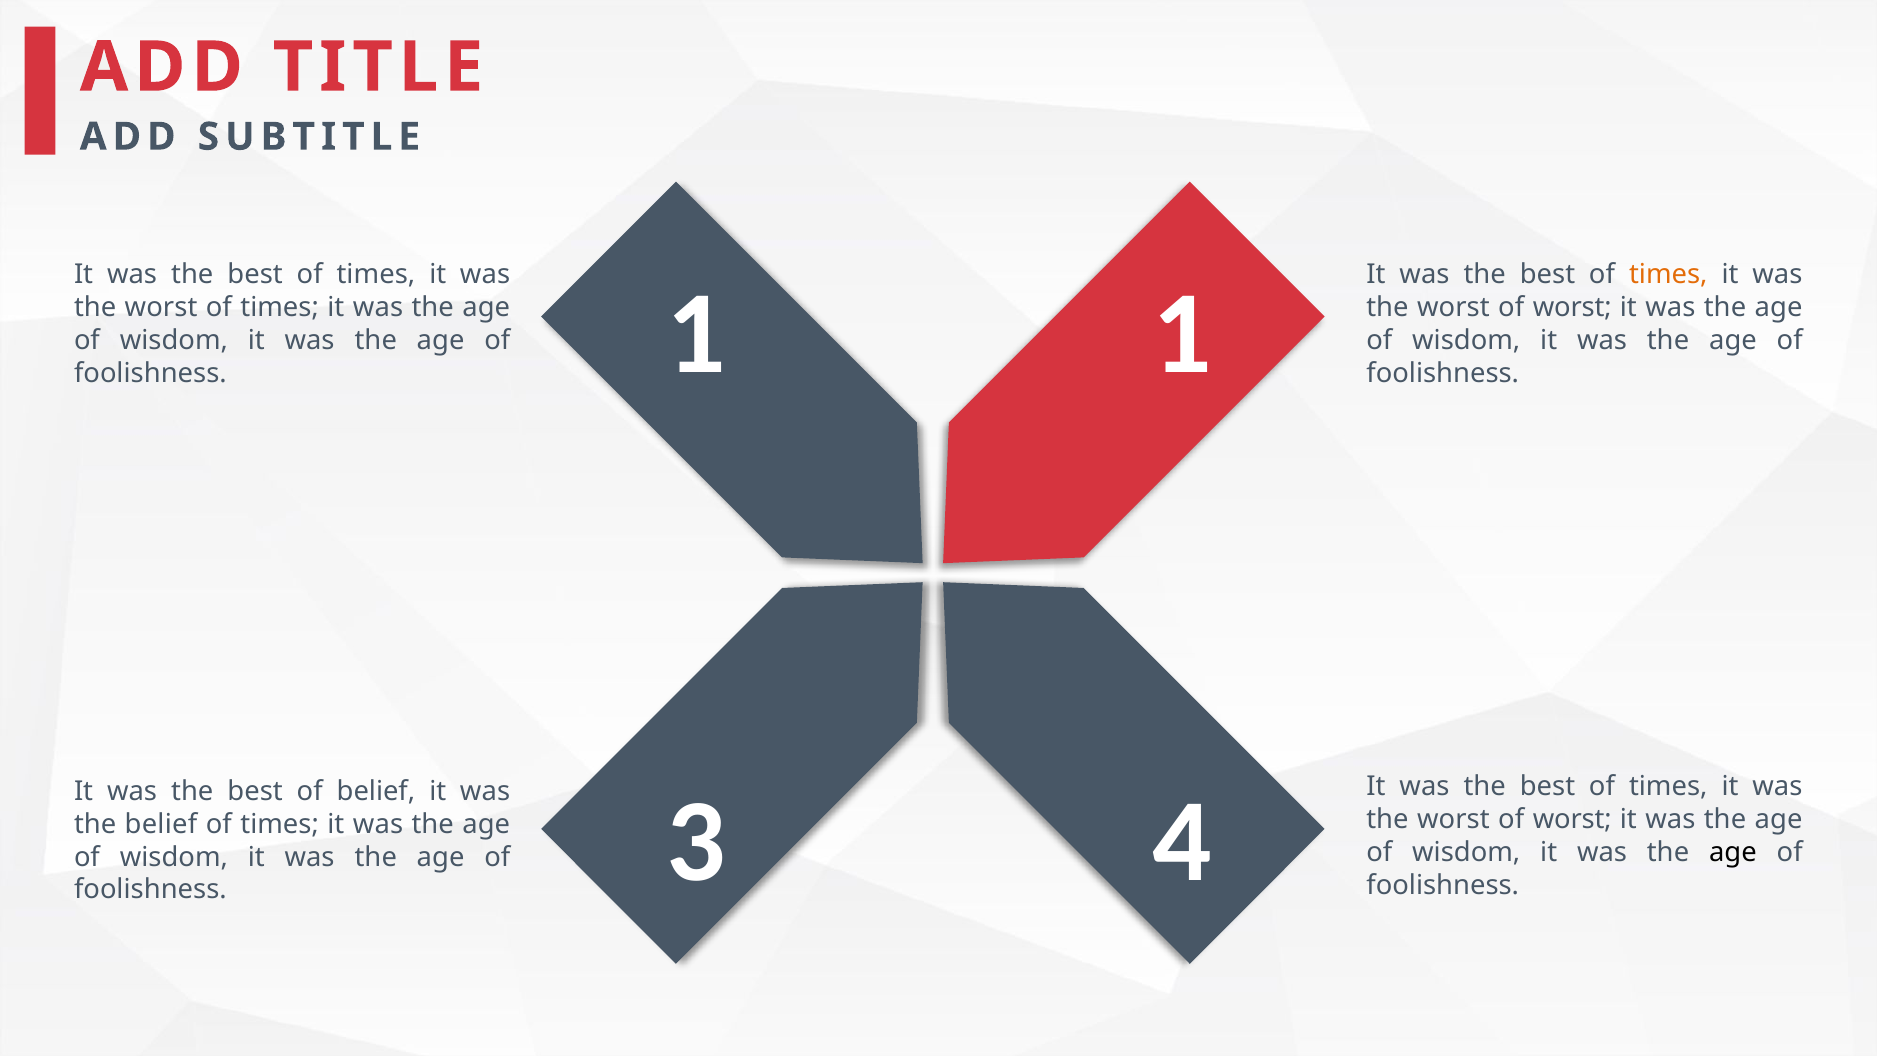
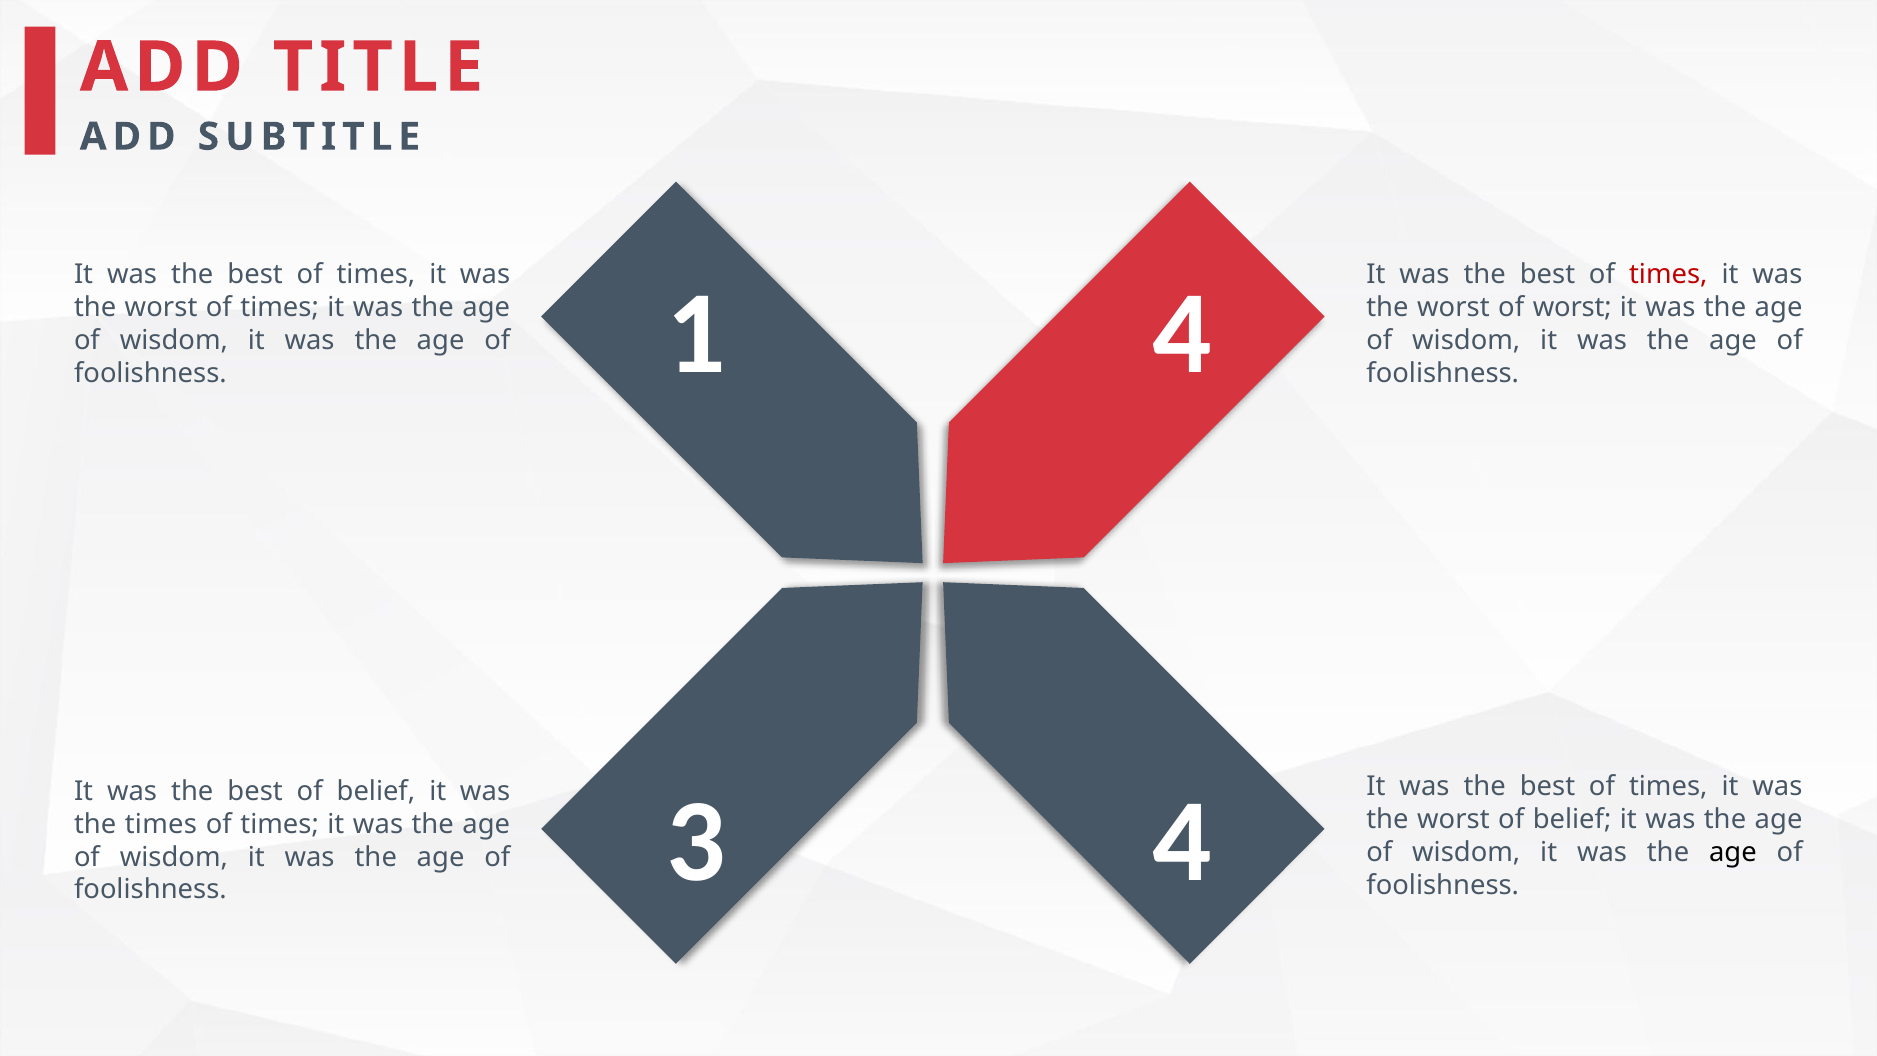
times at (1668, 274) colour: orange -> red
1 1: 1 -> 4
worst at (1572, 819): worst -> belief
the belief: belief -> times
